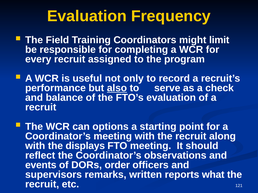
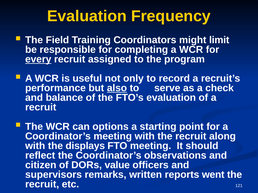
every underline: none -> present
events: events -> citizen
order: order -> value
what: what -> went
